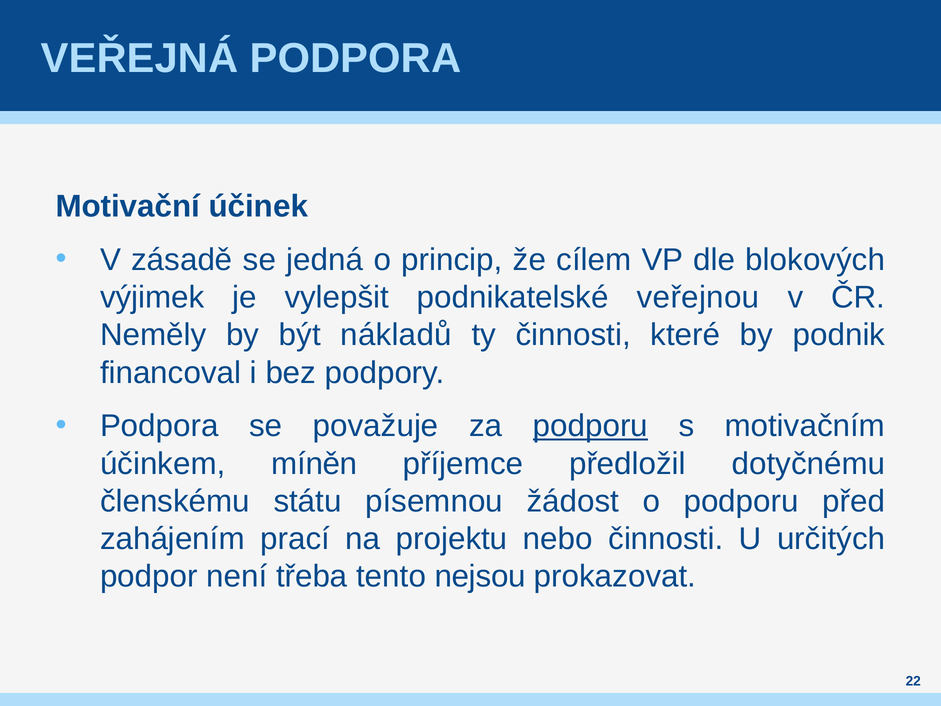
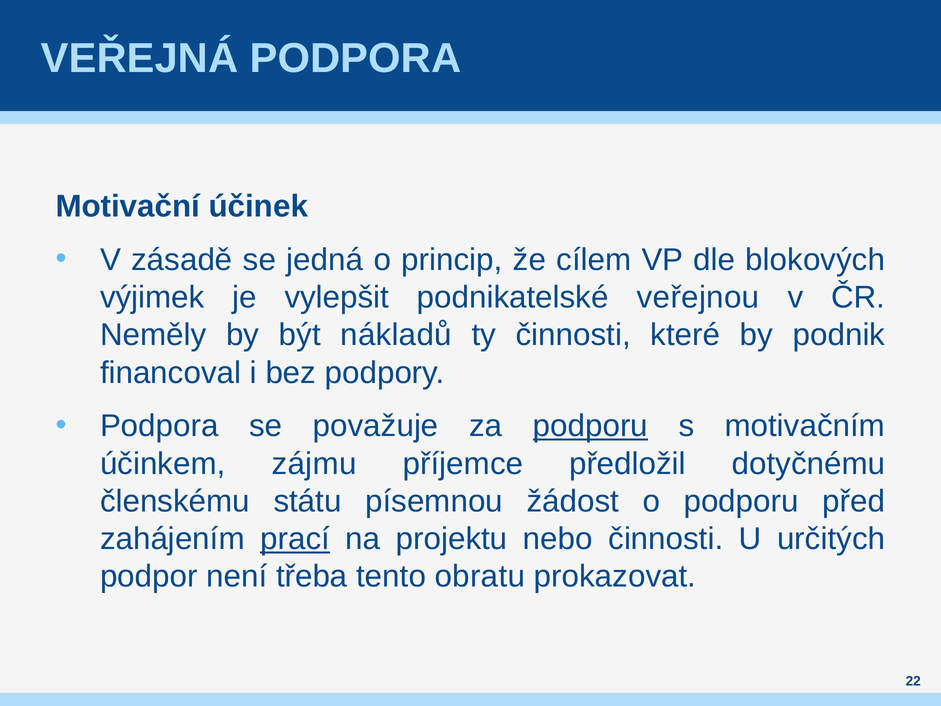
míněn: míněn -> zájmu
prací underline: none -> present
nejsou: nejsou -> obratu
